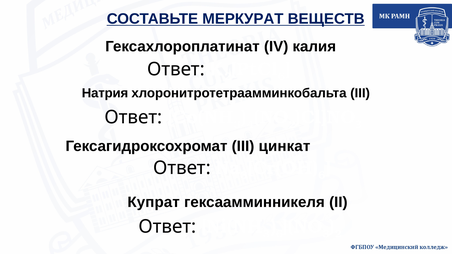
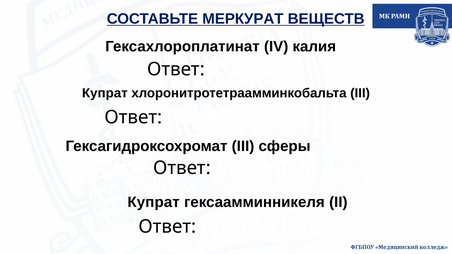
Натрия at (105, 93): Натрия -> Купрат
цинкат: цинкат -> сферы
